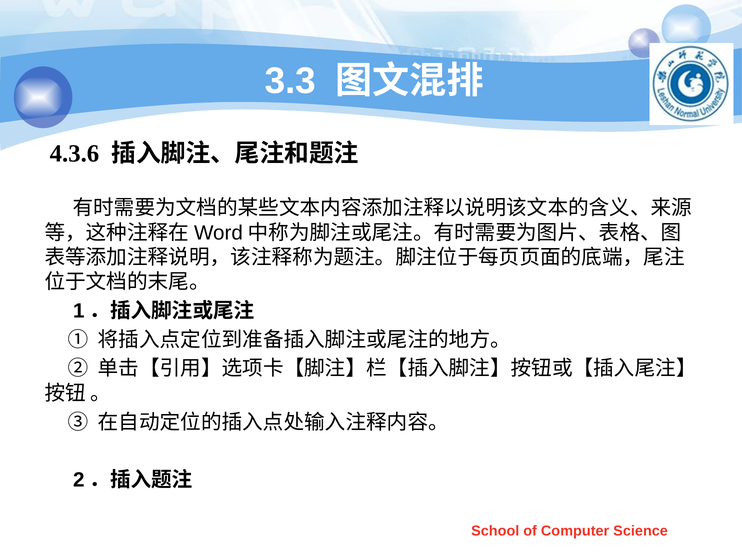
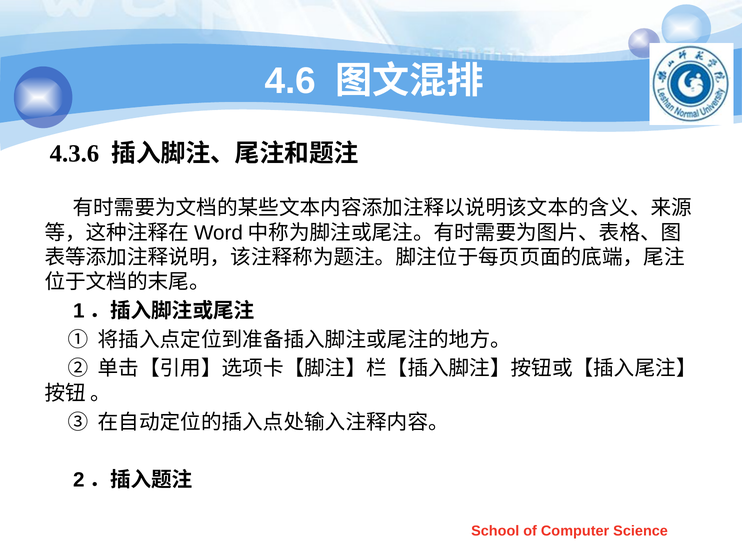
3.3: 3.3 -> 4.6
